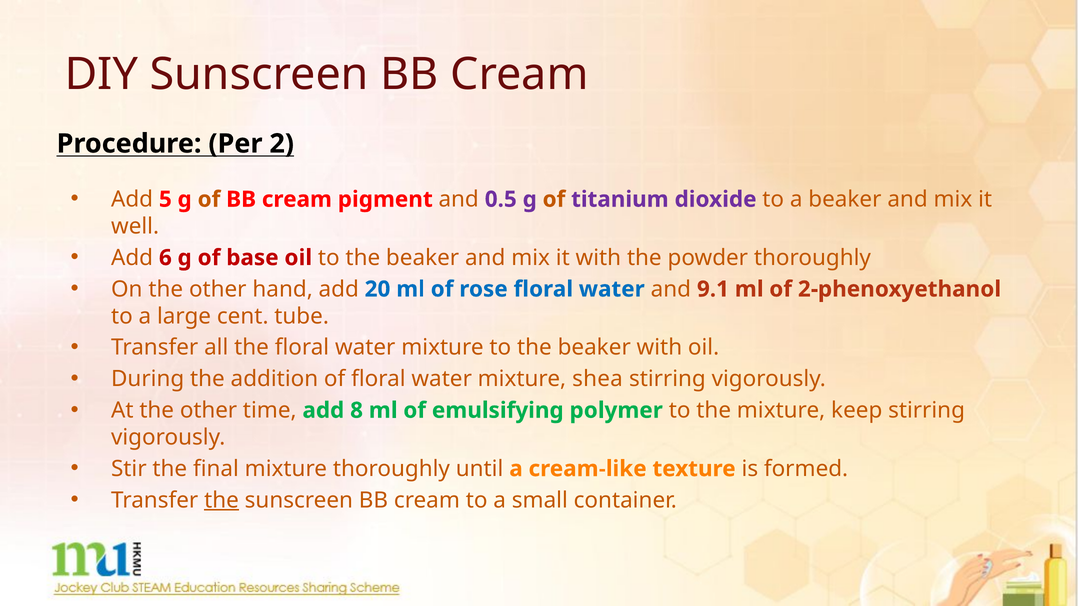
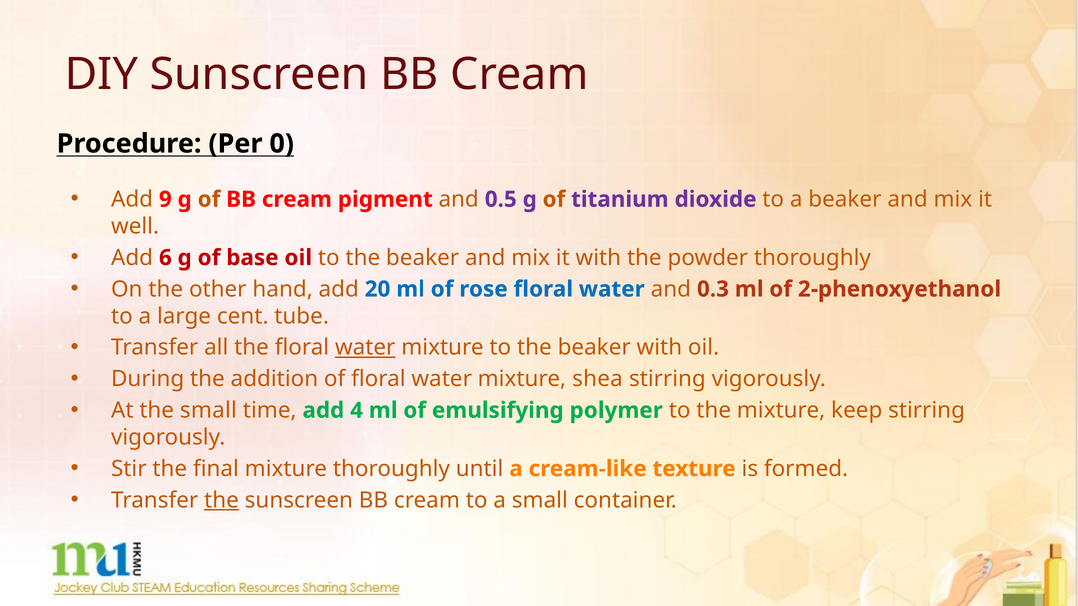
2: 2 -> 0
5: 5 -> 9
9.1: 9.1 -> 0.3
water at (365, 348) underline: none -> present
At the other: other -> small
8: 8 -> 4
